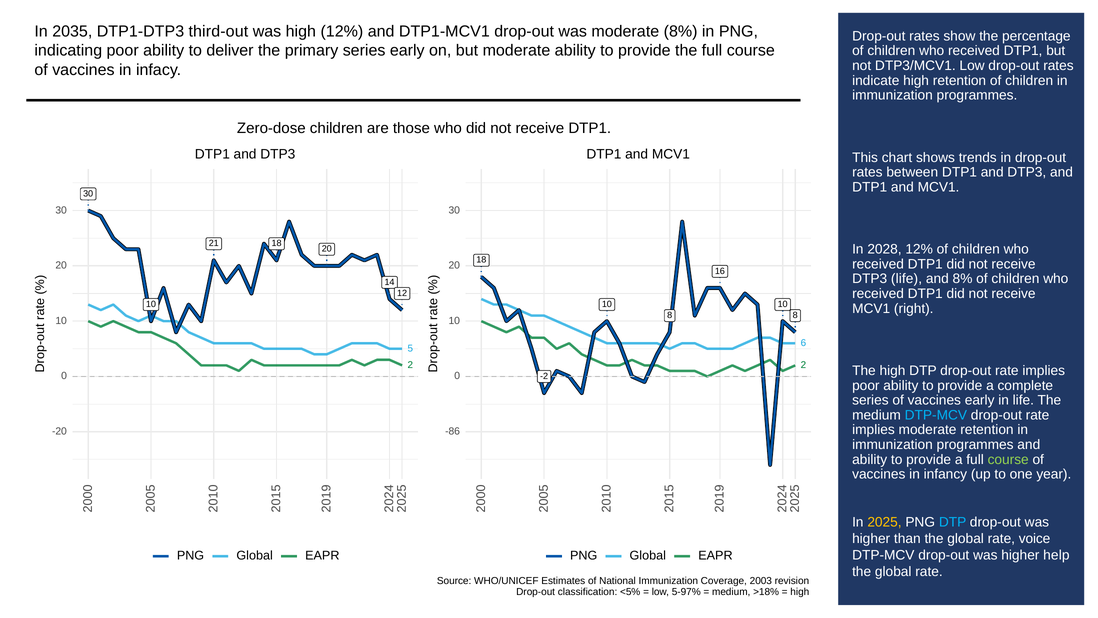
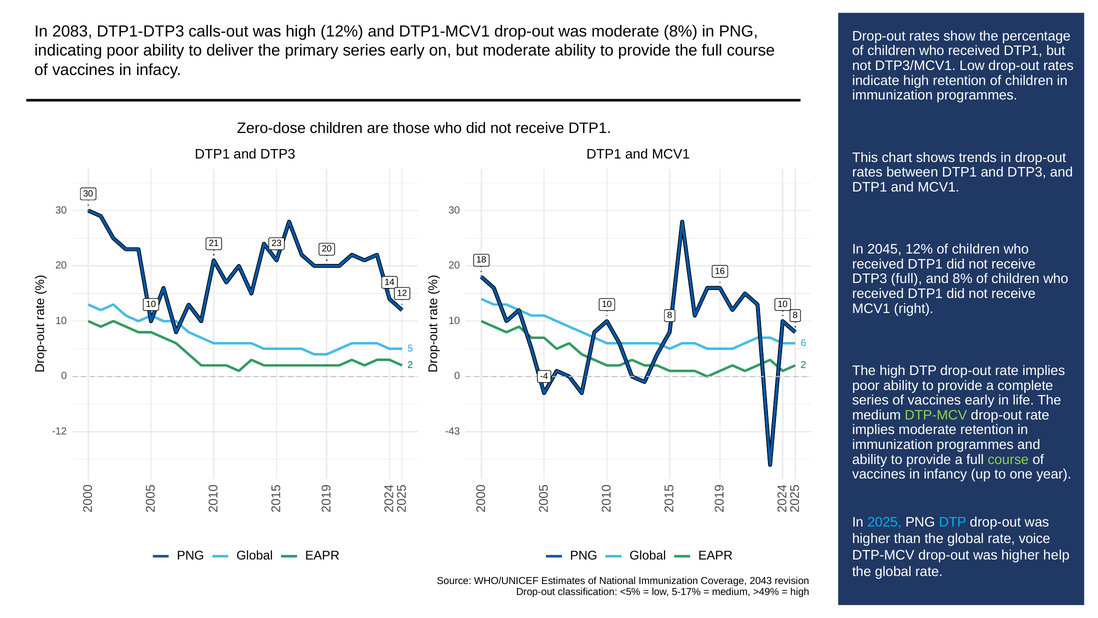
2035: 2035 -> 2083
third-out: third-out -> calls-out
21 18: 18 -> 23
2028: 2028 -> 2045
DTP3 life: life -> full
-2: -2 -> -4
DTP-MCV at (936, 415) colour: light blue -> light green
-20: -20 -> -12
-86: -86 -> -43
2025 colour: yellow -> light blue
2003: 2003 -> 2043
5-97%: 5-97% -> 5-17%
>18%: >18% -> >49%
